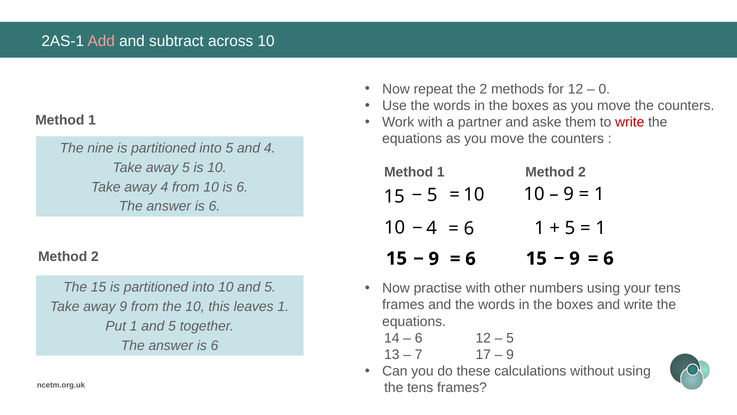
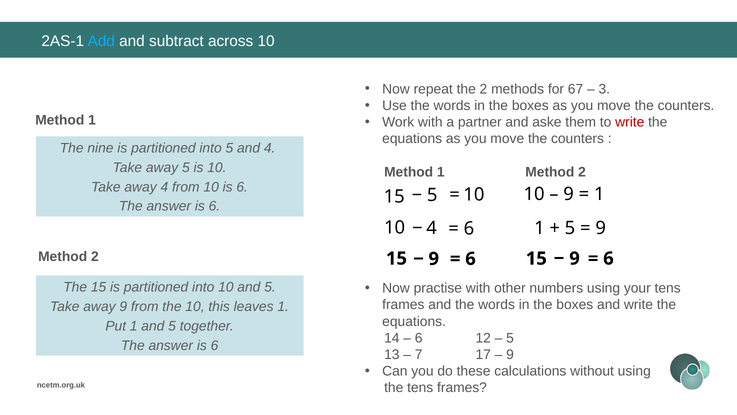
Add colour: pink -> light blue
for 12: 12 -> 67
0: 0 -> 3
1 at (601, 228): 1 -> 9
